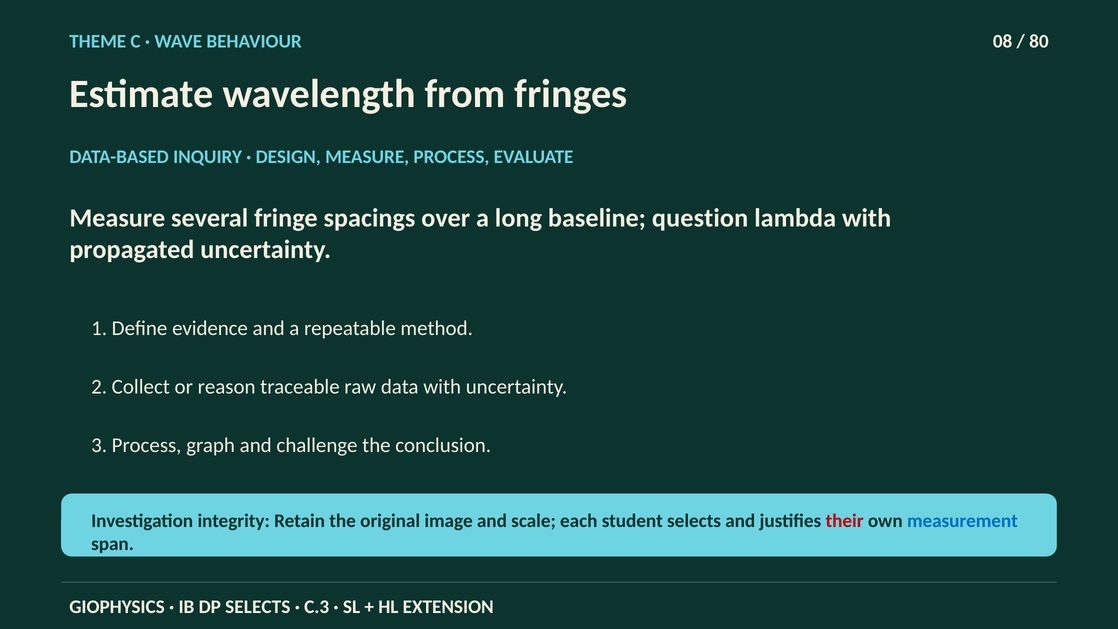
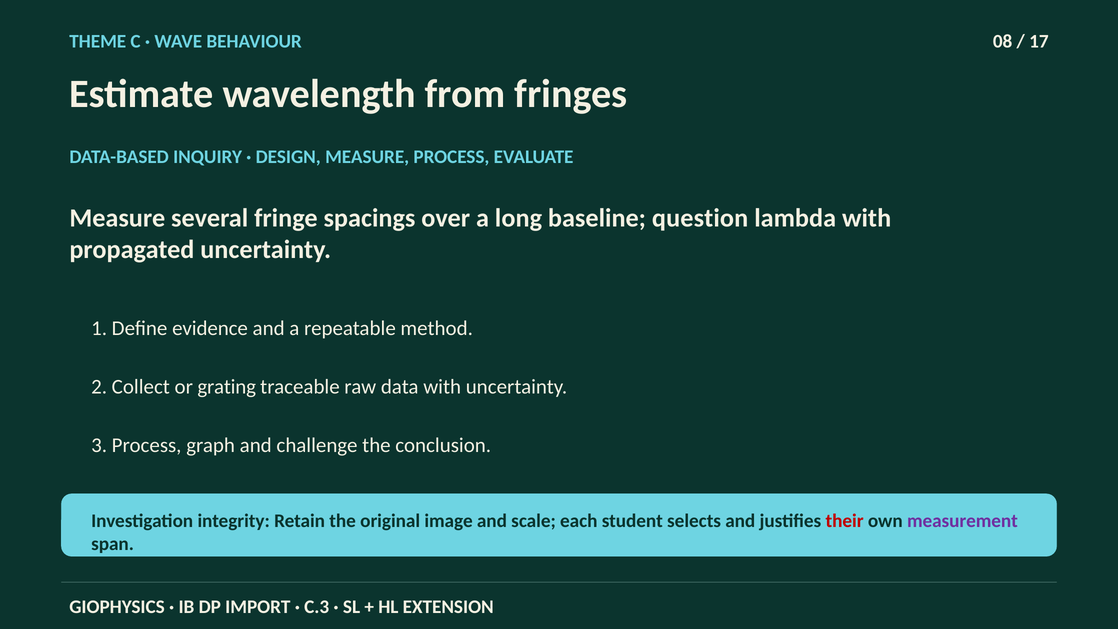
80: 80 -> 17
reason: reason -> grating
measurement colour: blue -> purple
DP SELECTS: SELECTS -> IMPORT
